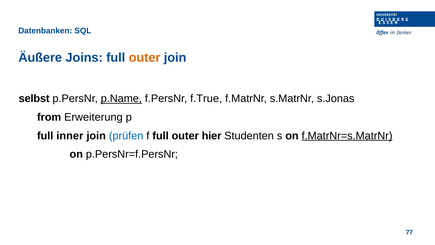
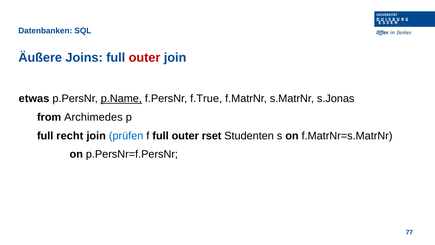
outer at (145, 57) colour: orange -> red
selbst: selbst -> etwas
Erweiterung: Erweiterung -> Archimedes
inner: inner -> recht
hier: hier -> rset
f.MatrNr=s.MatrNr underline: present -> none
